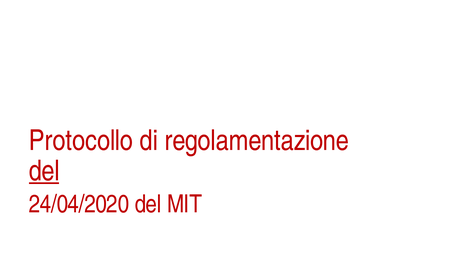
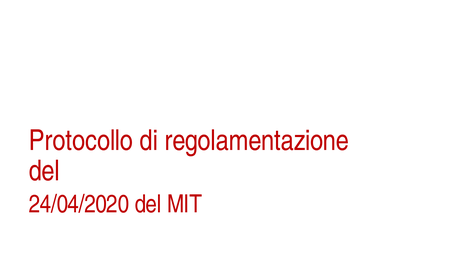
del at (44, 171) underline: present -> none
